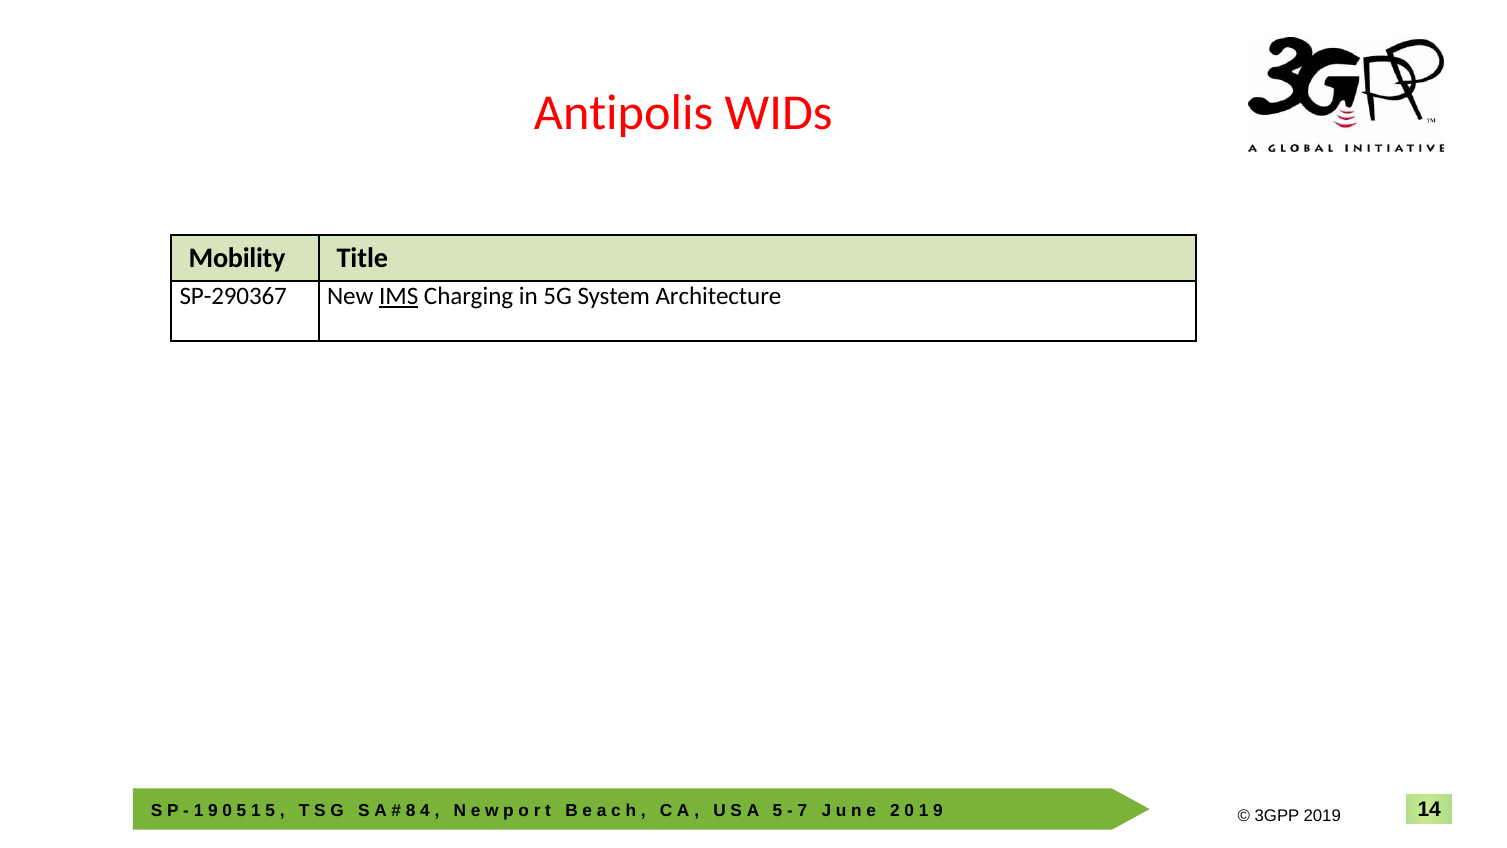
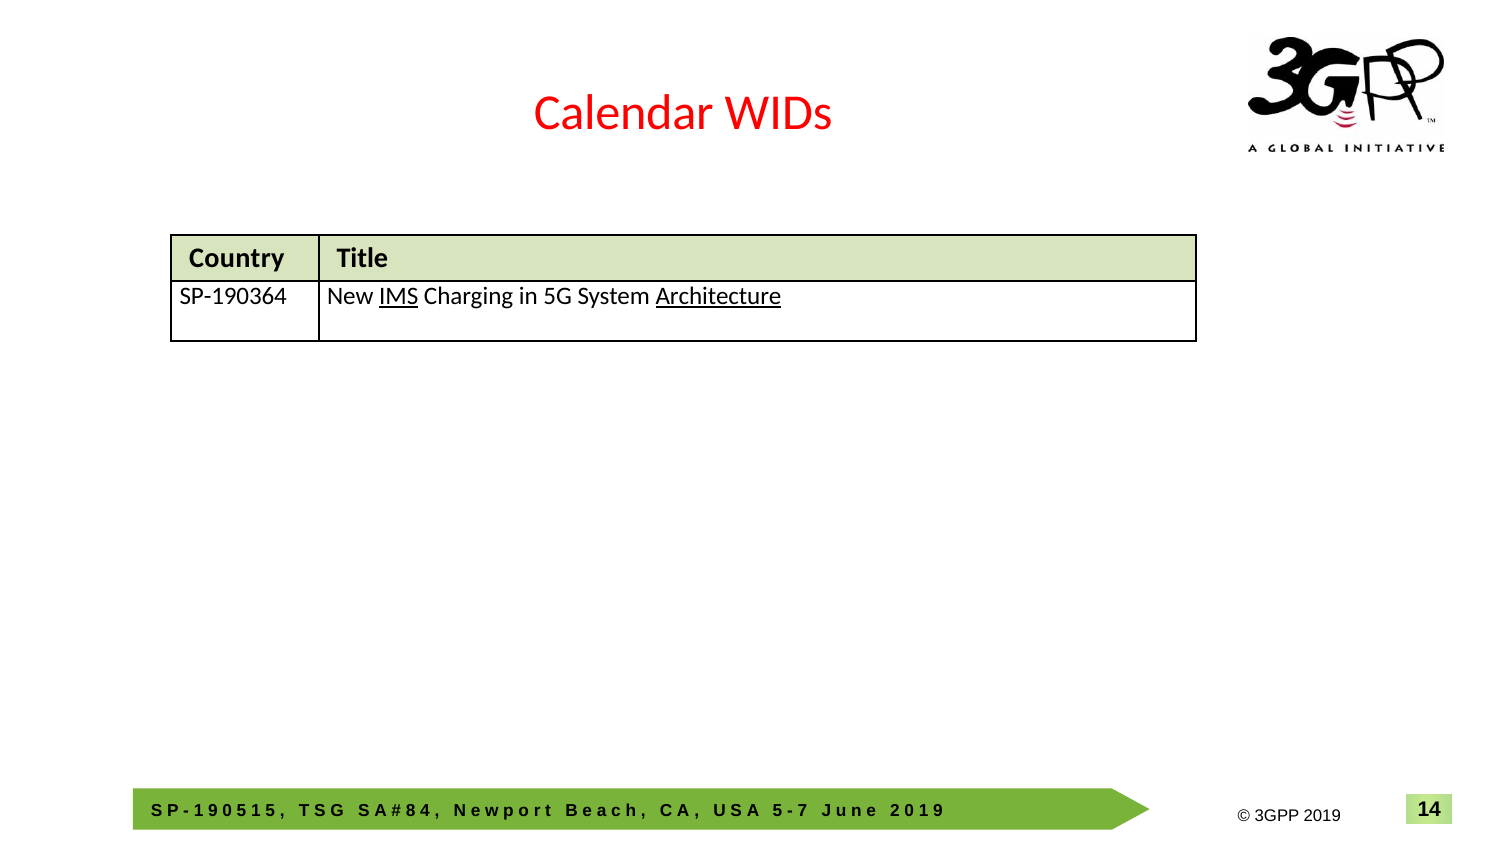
Antipolis: Antipolis -> Calendar
Mobility: Mobility -> Country
SP-290367: SP-290367 -> SP-190364
Architecture underline: none -> present
